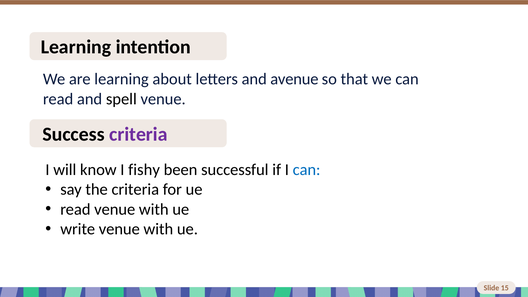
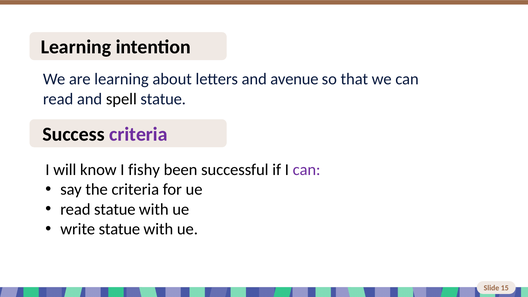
venue at (163, 99): venue -> statue
can at (307, 170) colour: blue -> purple
read venue: venue -> statue
write venue: venue -> statue
